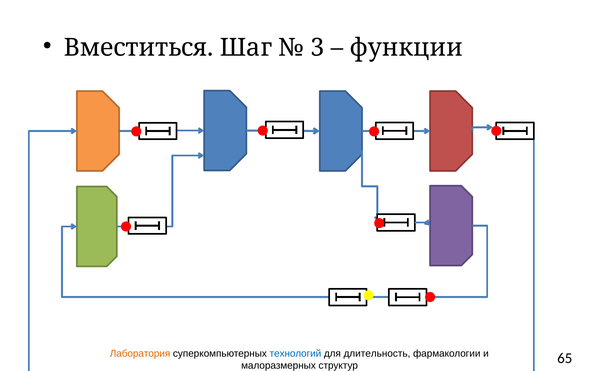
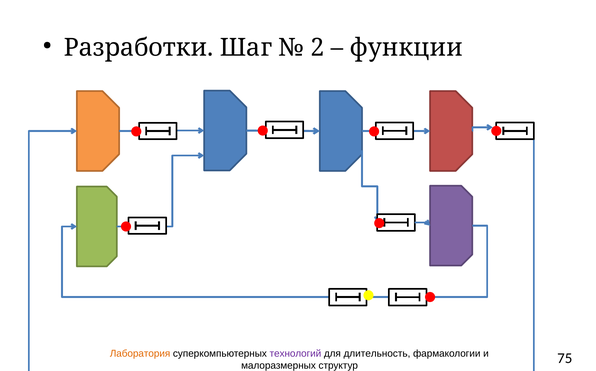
Вместиться: Вместиться -> Разработки
3: 3 -> 2
технологий colour: blue -> purple
65: 65 -> 75
